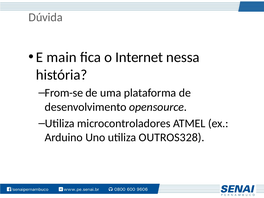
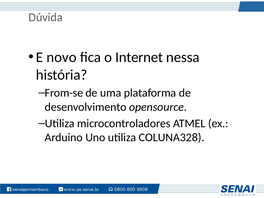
main: main -> novo
OUTROS328: OUTROS328 -> COLUNA328
